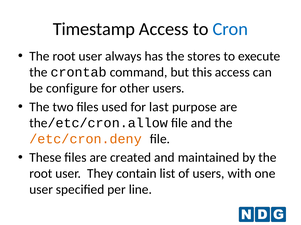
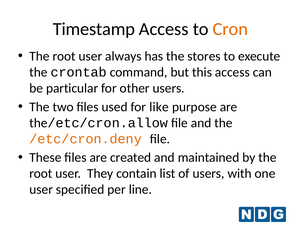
Cron colour: blue -> orange
configure: configure -> particular
last: last -> like
